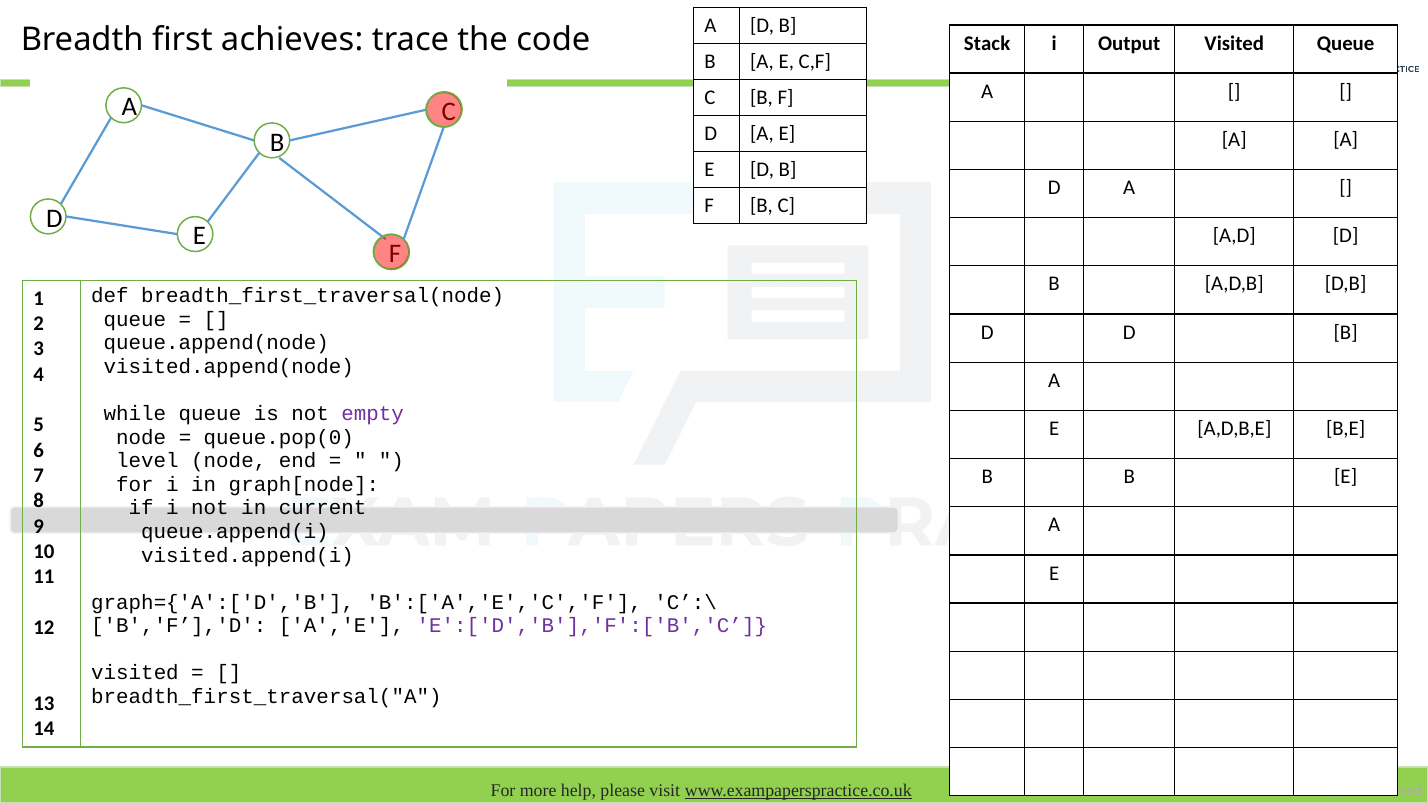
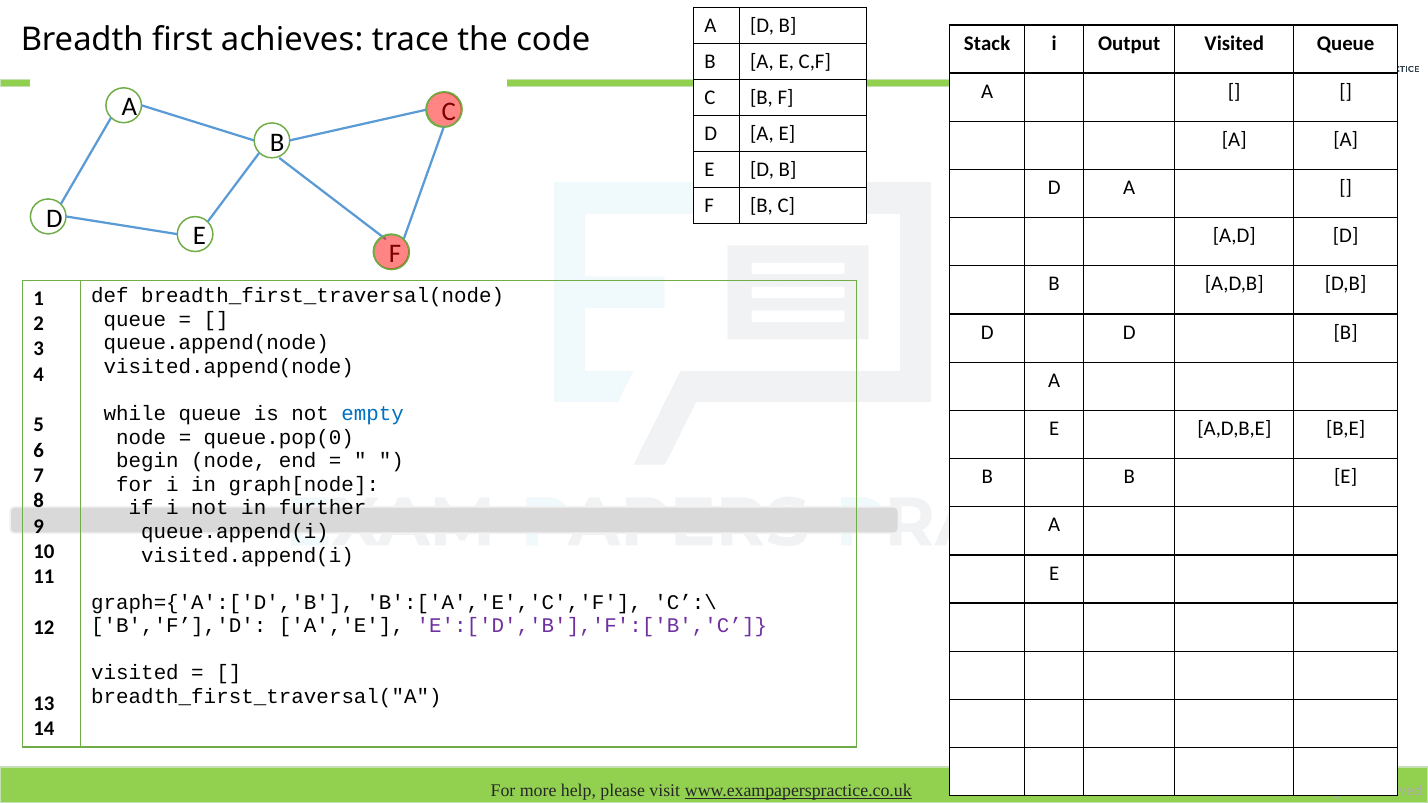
empty colour: purple -> blue
level: level -> begin
current: current -> further
